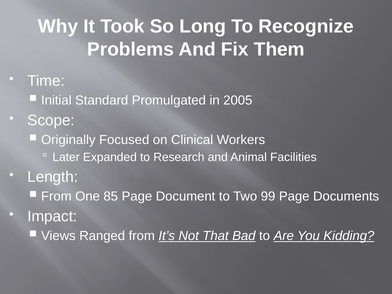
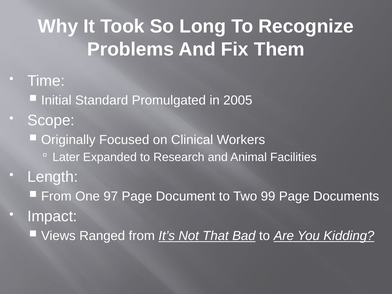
85: 85 -> 97
